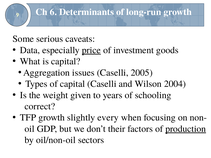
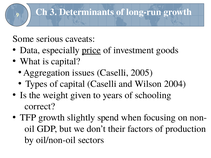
6: 6 -> 3
every: every -> spend
production underline: present -> none
